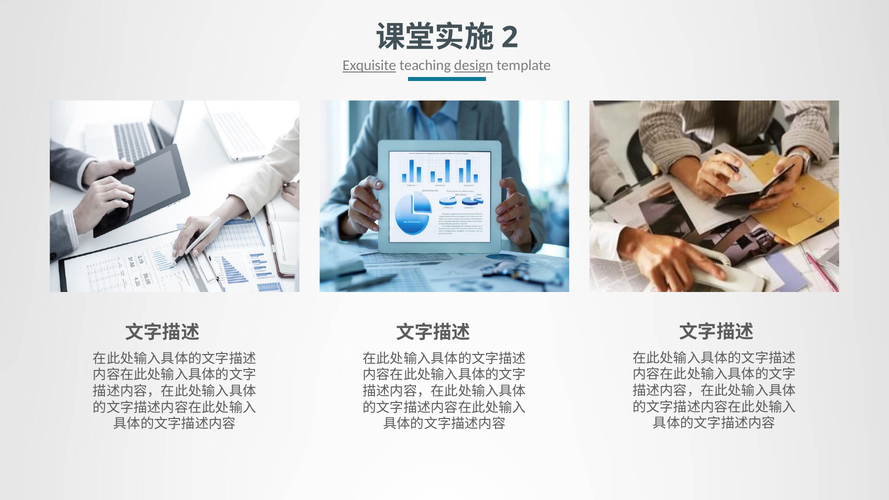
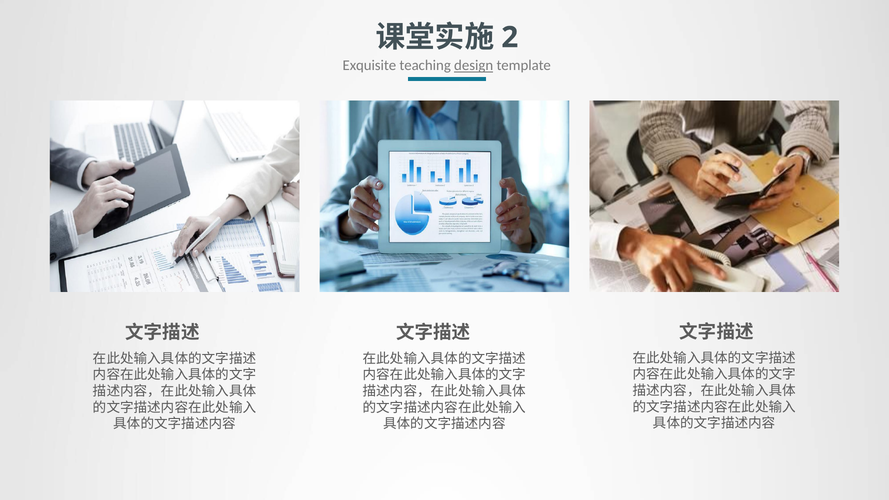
Exquisite underline: present -> none
